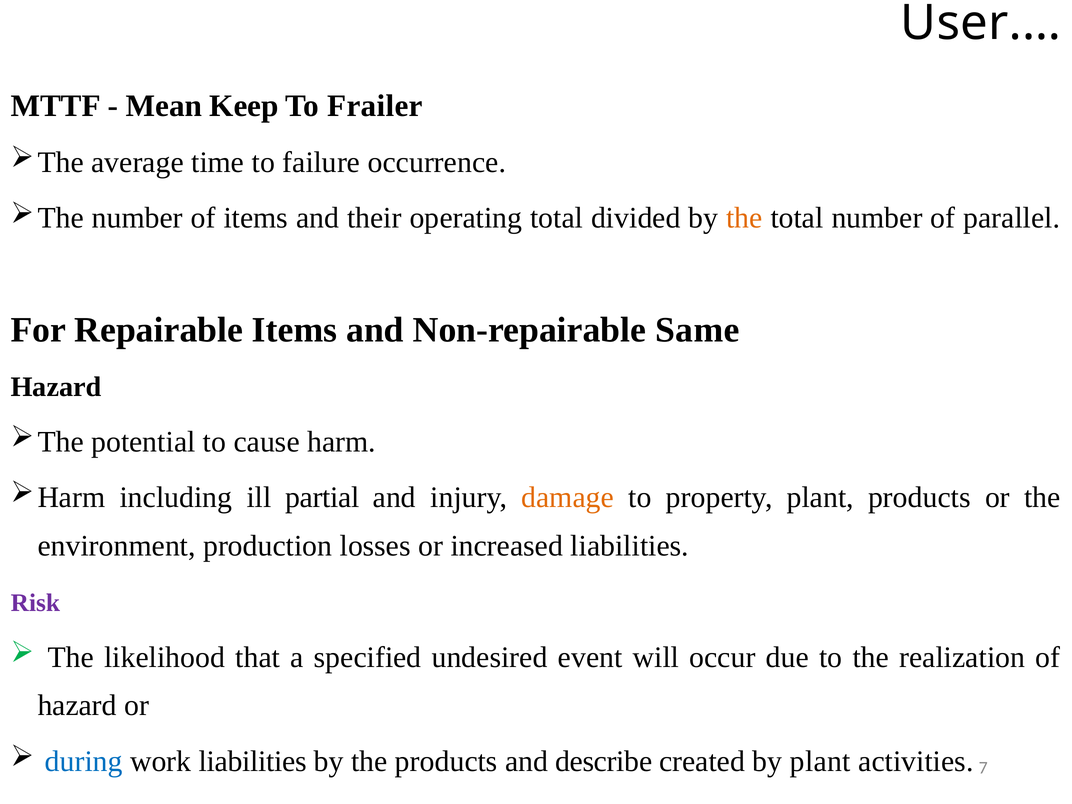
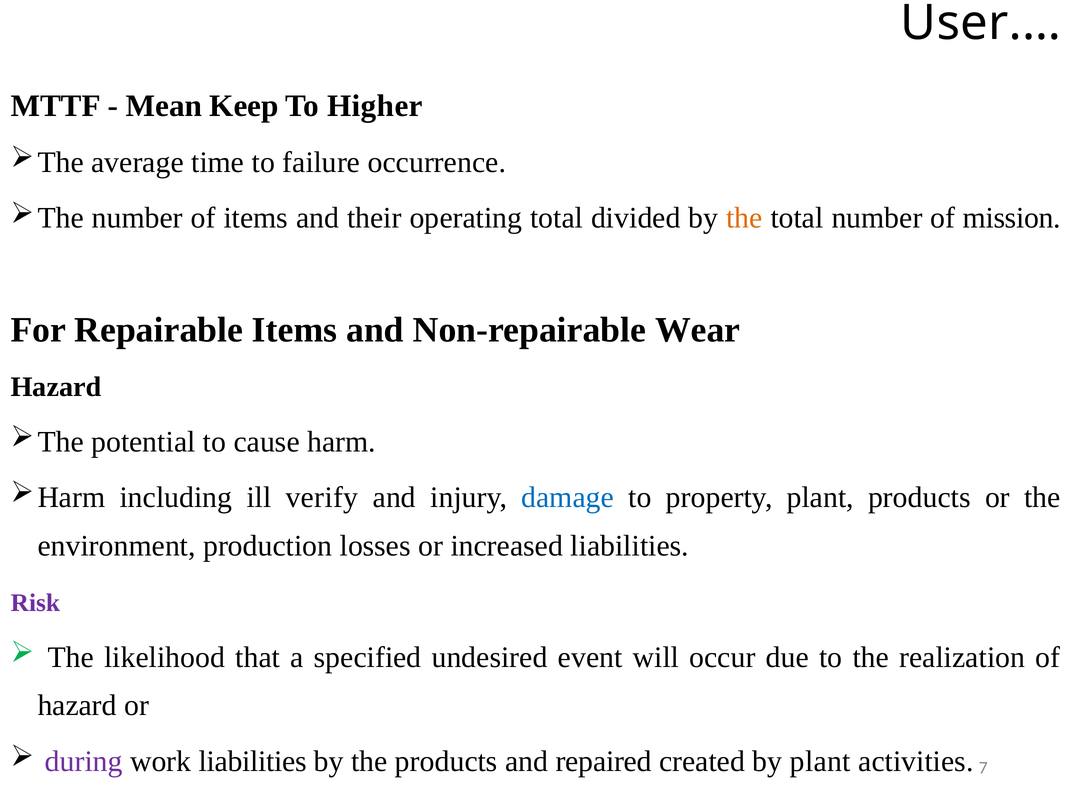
Frailer: Frailer -> Higher
parallel: parallel -> mission
Same: Same -> Wear
partial: partial -> verify
damage colour: orange -> blue
during colour: blue -> purple
describe: describe -> repaired
